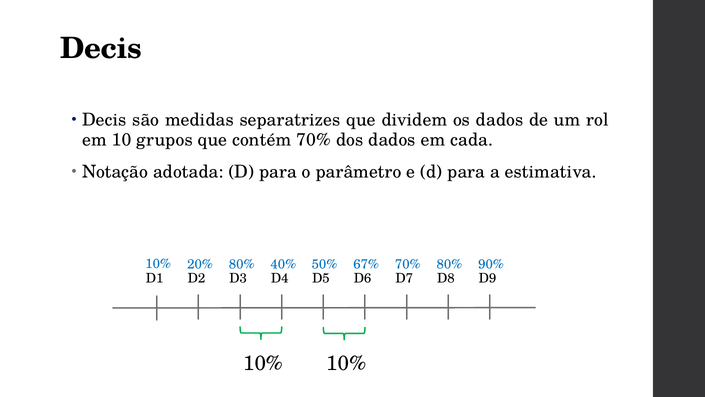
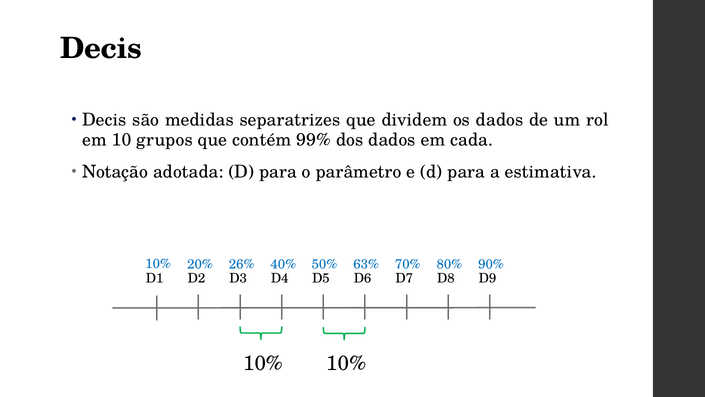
contém 70%: 70% -> 99%
80% at (242, 264): 80% -> 26%
67%: 67% -> 63%
